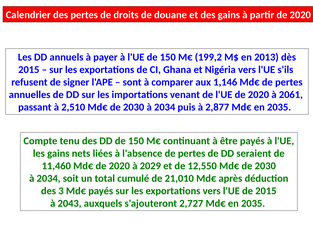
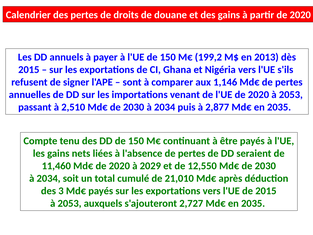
2020 à 2061: 2061 -> 2053
2043 at (70, 203): 2043 -> 2053
